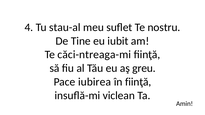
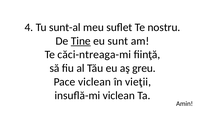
stau-al: stau-al -> sunt-al
Tine underline: none -> present
iubit: iubit -> sunt
Pace iubirea: iubirea -> viclean
în fiinţă: fiinţă -> vieţii
